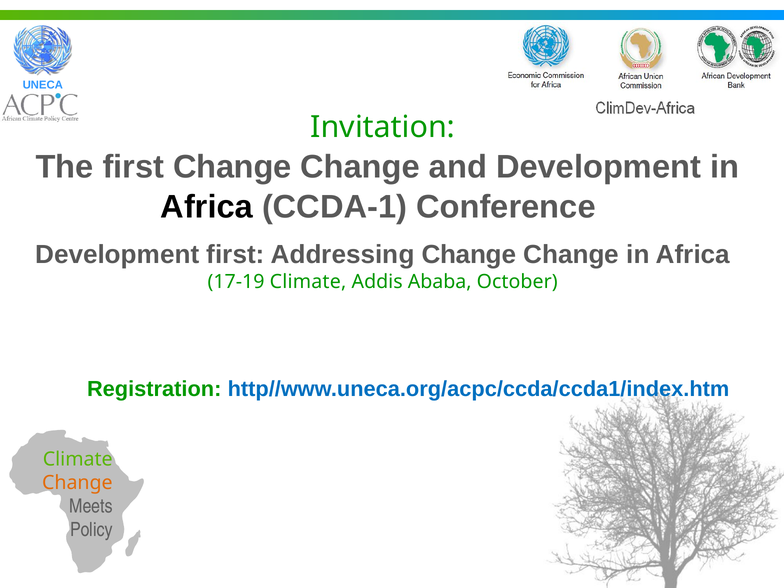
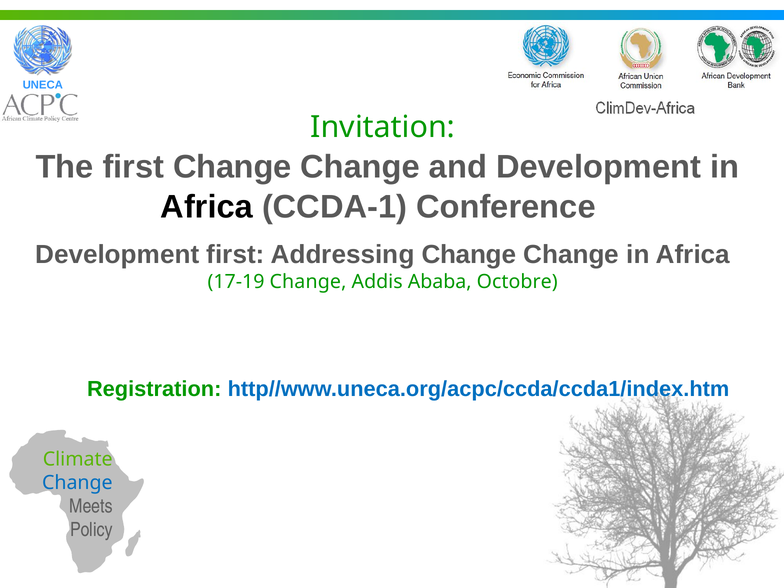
17-19 Climate: Climate -> Change
October: October -> Octobre
Change at (77, 483) colour: orange -> blue
